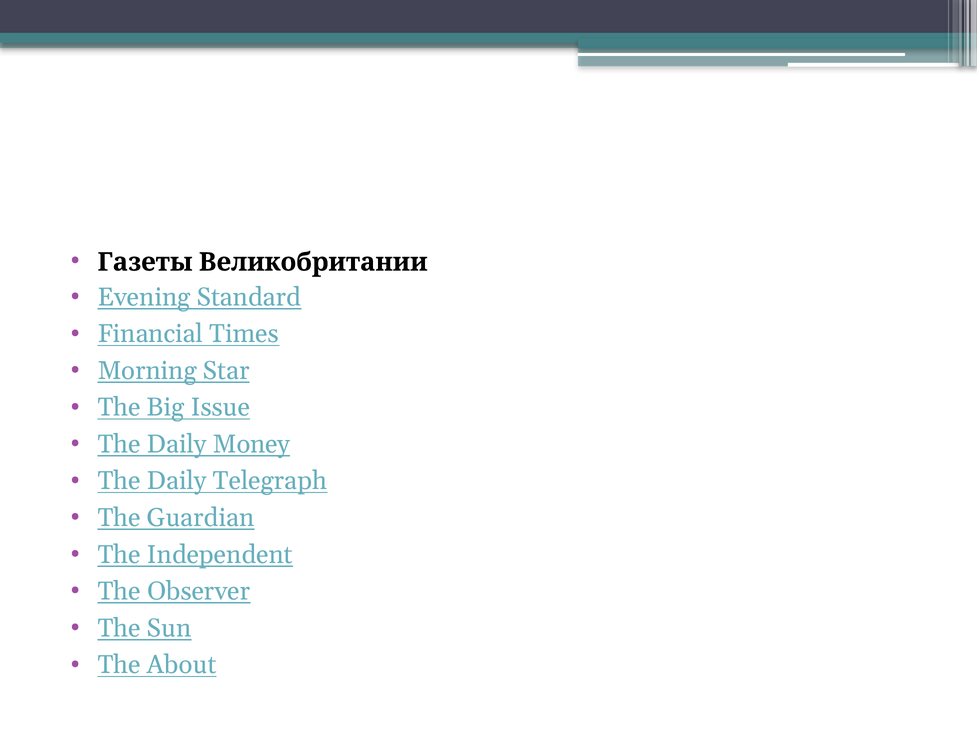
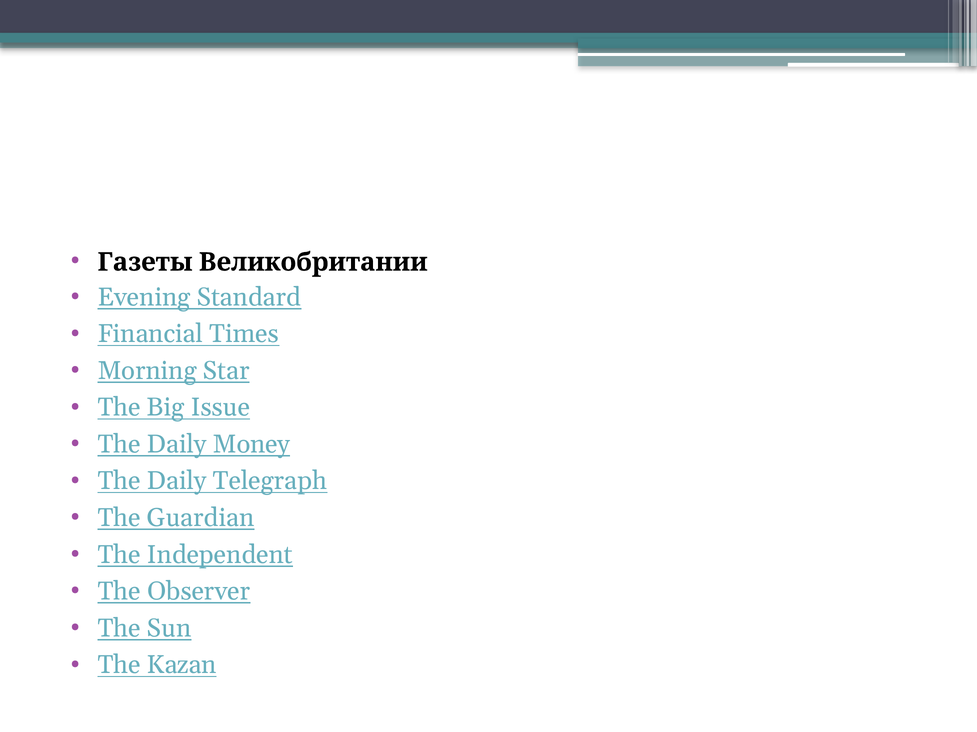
About: About -> Kazan
